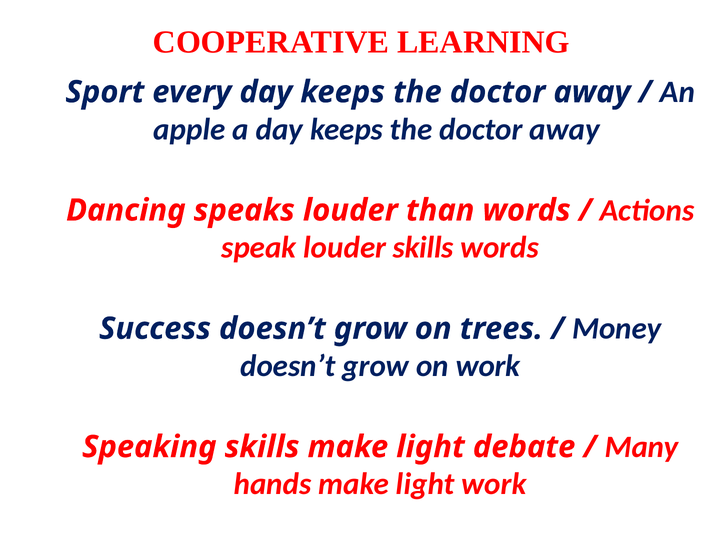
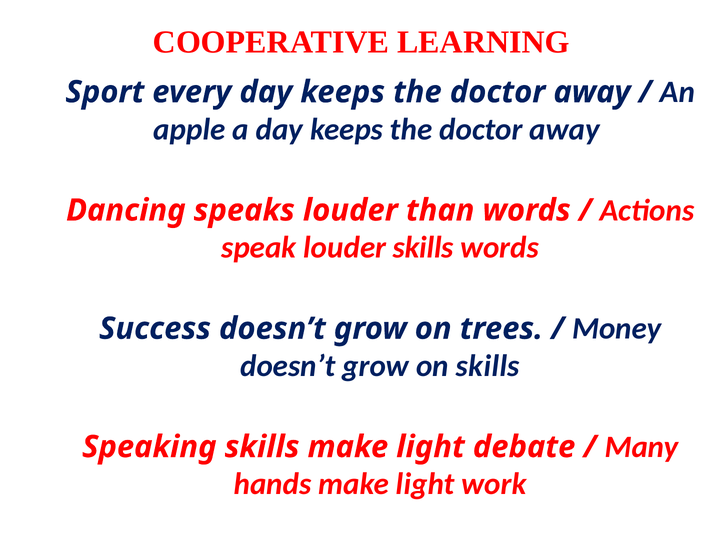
on work: work -> skills
